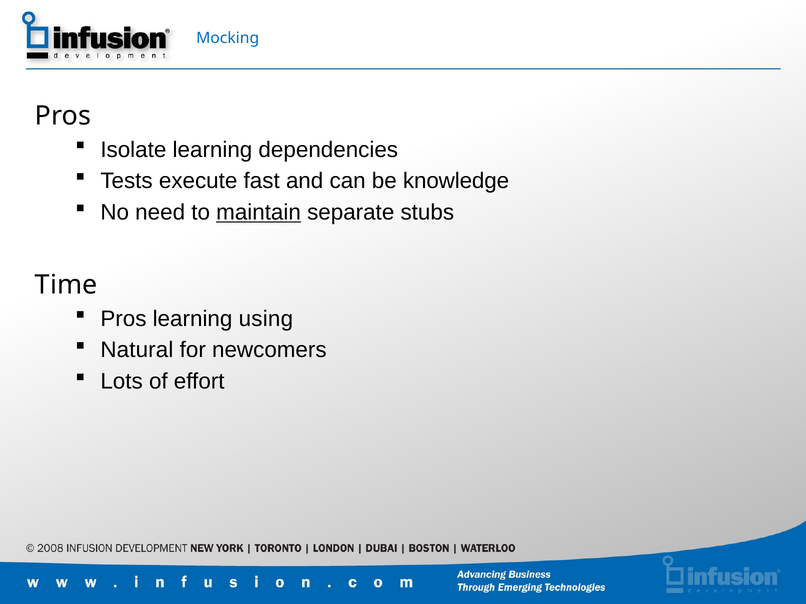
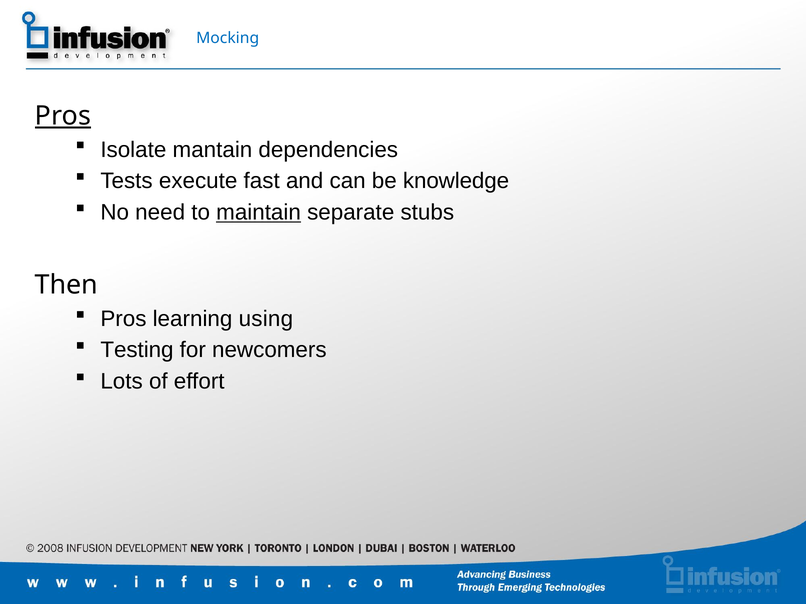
Pros at (63, 116) underline: none -> present
Isolate learning: learning -> mantain
Time: Time -> Then
Natural: Natural -> Testing
